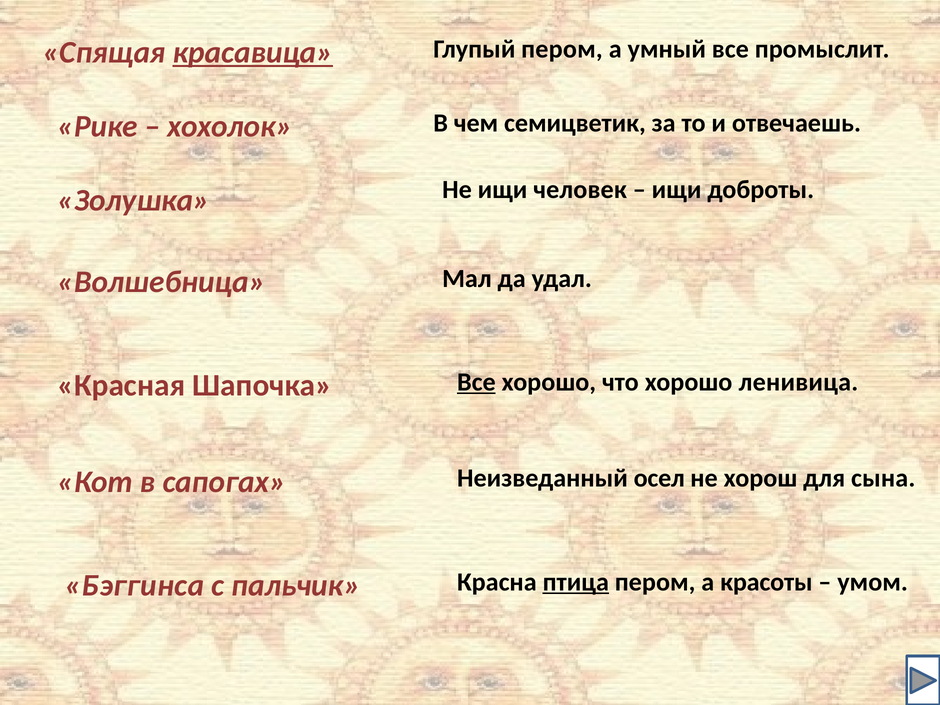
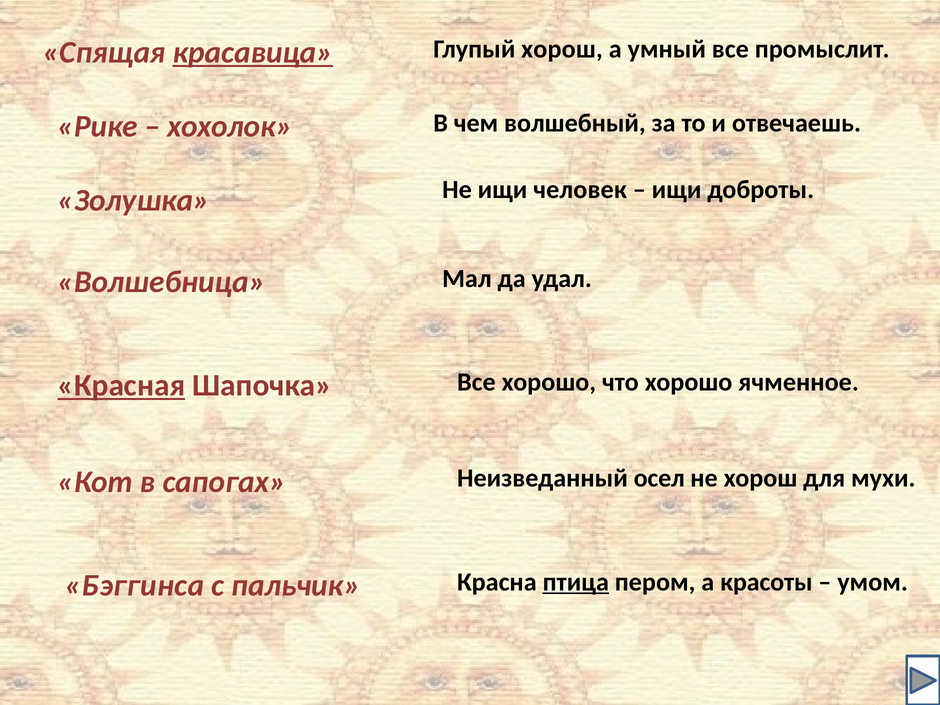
Глупый пером: пером -> хорош
семицветик: семицветик -> волшебный
Все at (476, 382) underline: present -> none
ленивица: ленивица -> ячменное
Красная underline: none -> present
сына: сына -> мухи
